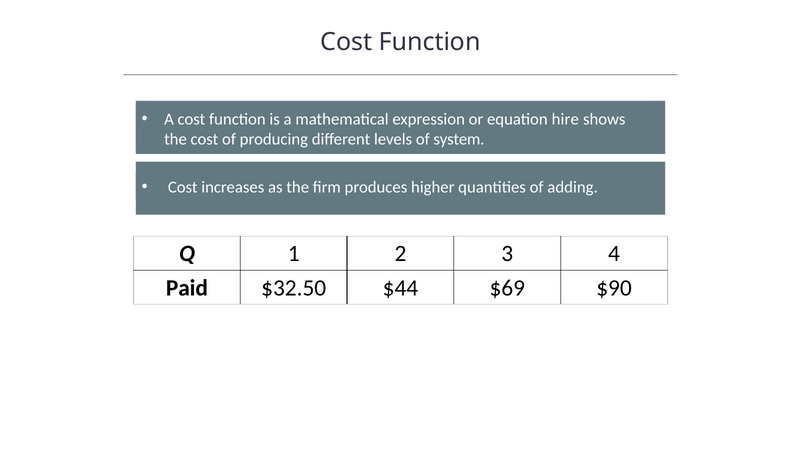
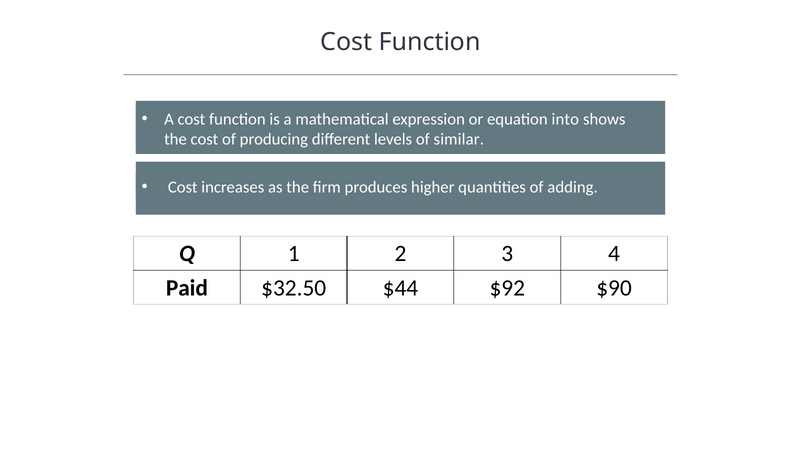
hire: hire -> into
system: system -> similar
$69: $69 -> $92
